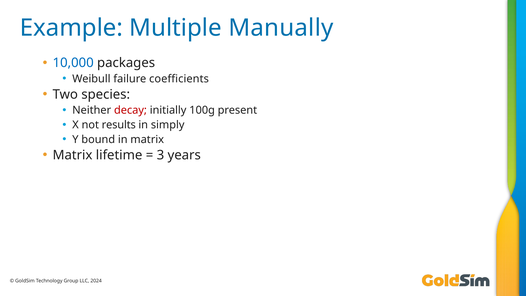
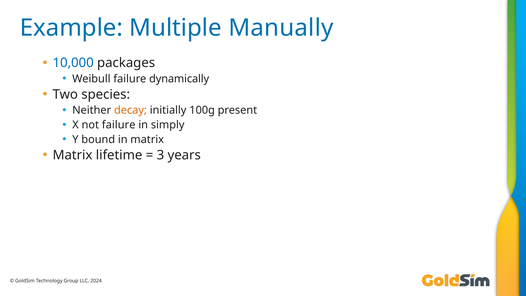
coefficients: coefficients -> dynamically
decay colour: red -> orange
not results: results -> failure
